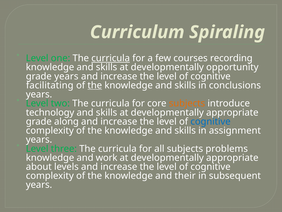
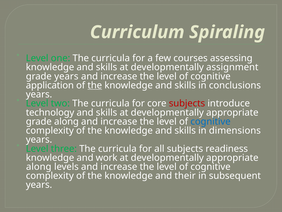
curricula at (111, 58) underline: present -> none
recording: recording -> assessing
opportunity: opportunity -> assignment
facilitating: facilitating -> application
subjects at (187, 103) colour: orange -> red
assignment: assignment -> dimensions
problems: problems -> readiness
about at (39, 166): about -> along
